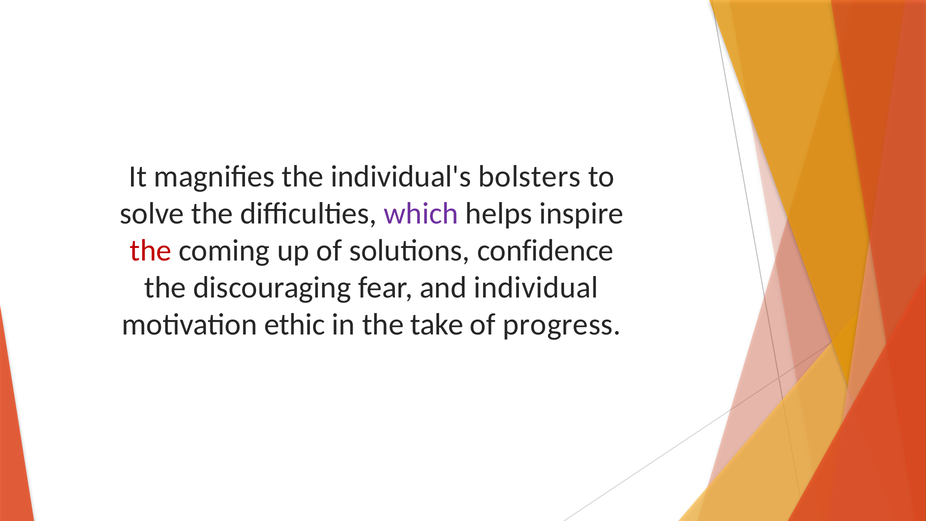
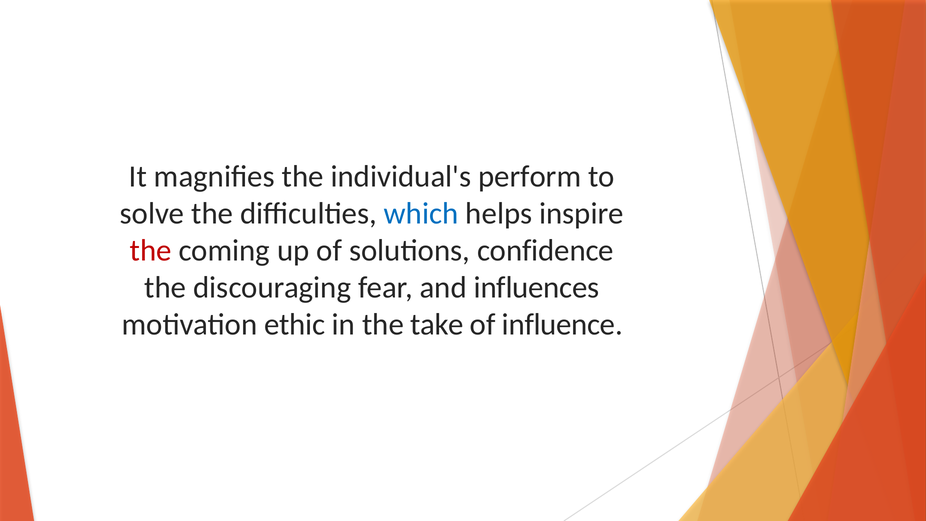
bolsters: bolsters -> perform
which colour: purple -> blue
individual: individual -> influences
progress: progress -> influence
